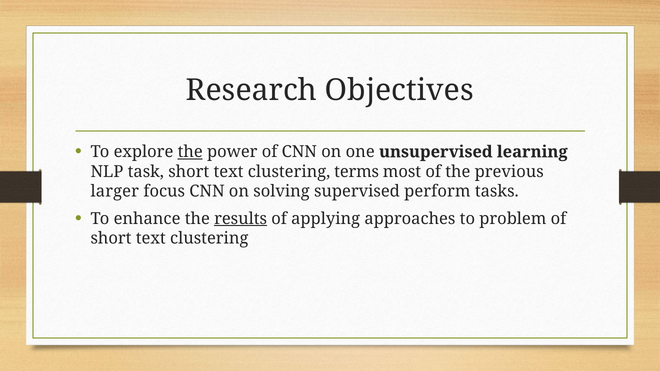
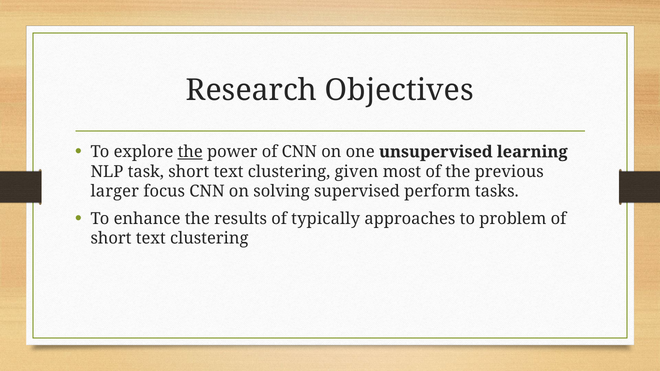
terms: terms -> given
results underline: present -> none
applying: applying -> typically
